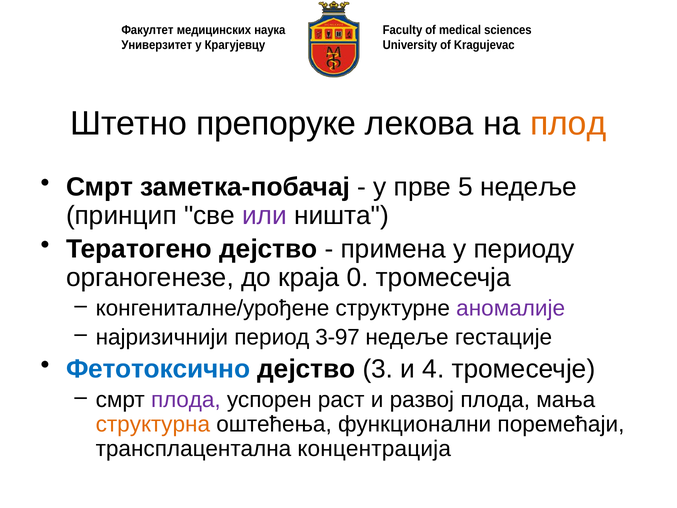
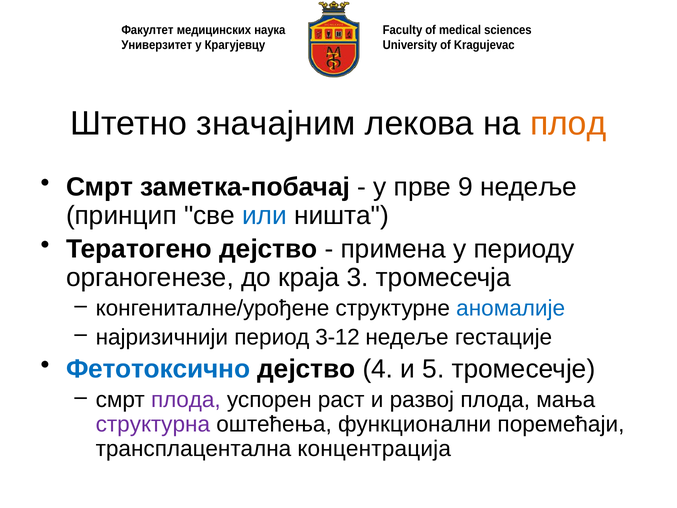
препоруке: препоруке -> значајним
5: 5 -> 9
или colour: purple -> blue
0: 0 -> 3
аномалије colour: purple -> blue
3-97: 3-97 -> 3-12
3: 3 -> 4
4: 4 -> 5
структурна colour: orange -> purple
